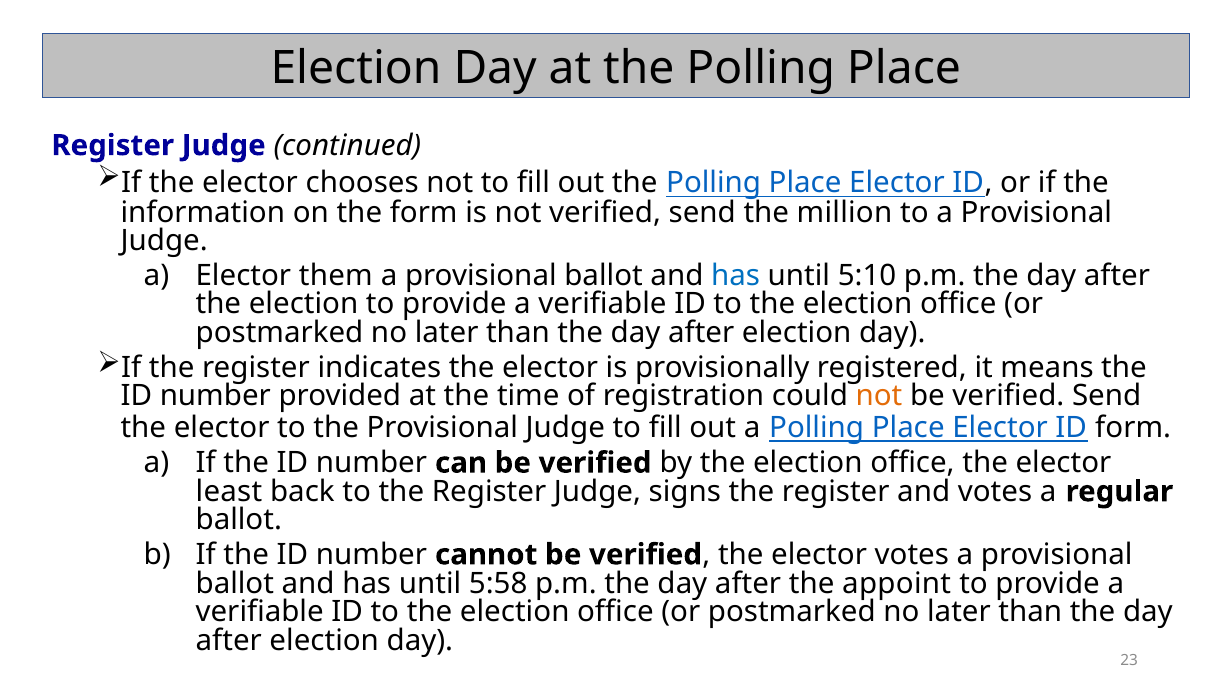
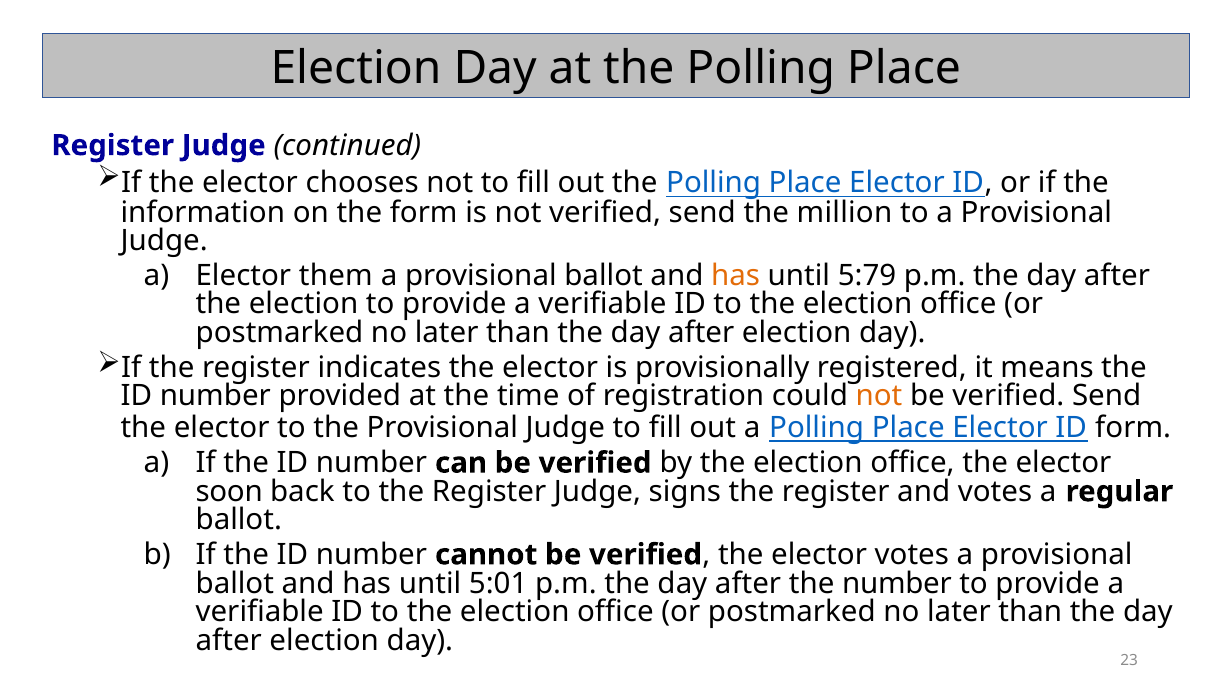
has at (736, 276) colour: blue -> orange
5:10: 5:10 -> 5:79
least: least -> soon
5:58: 5:58 -> 5:01
the appoint: appoint -> number
